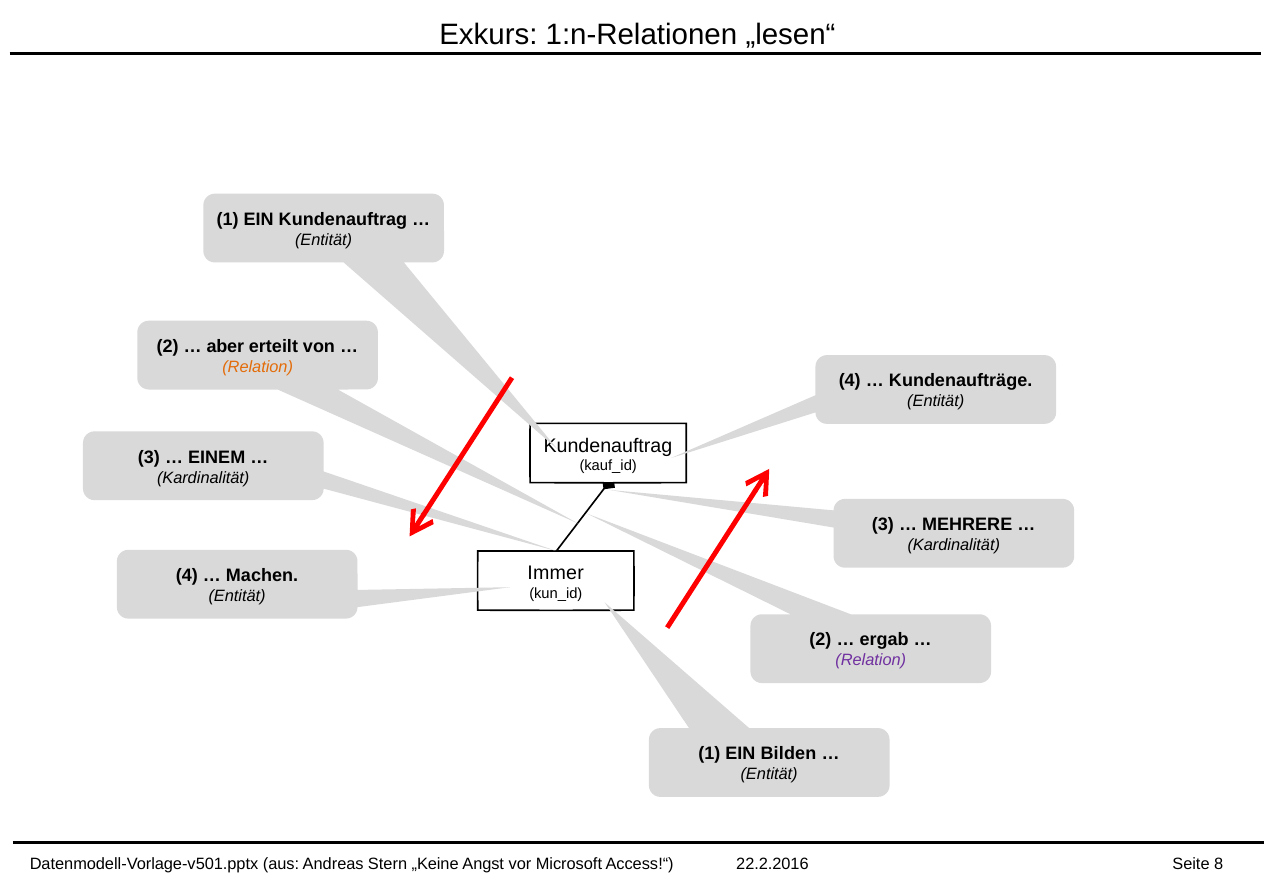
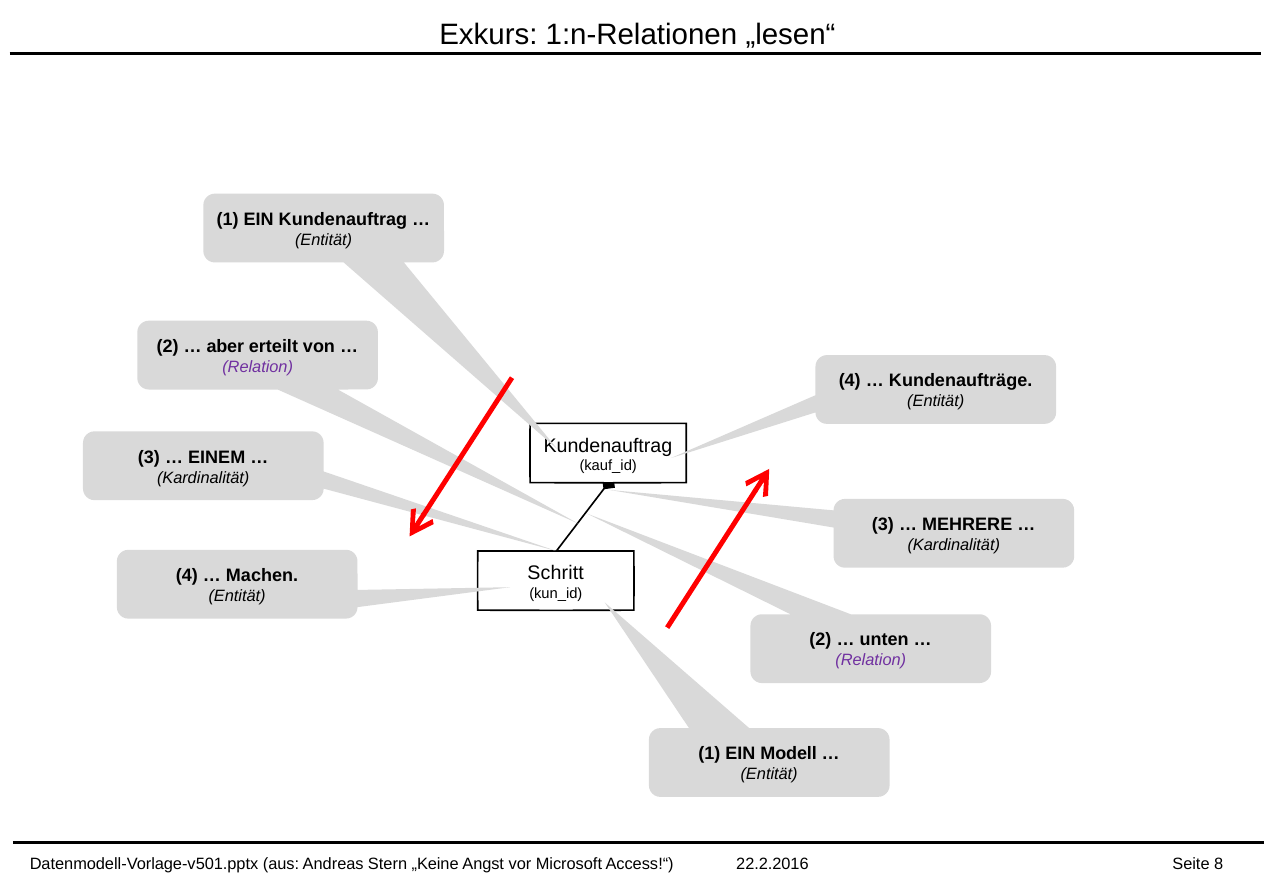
Relation at (258, 367) colour: orange -> purple
Immer: Immer -> Schritt
ergab: ergab -> unten
Bilden: Bilden -> Modell
